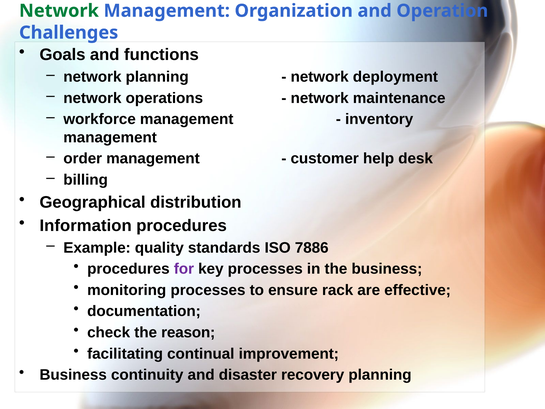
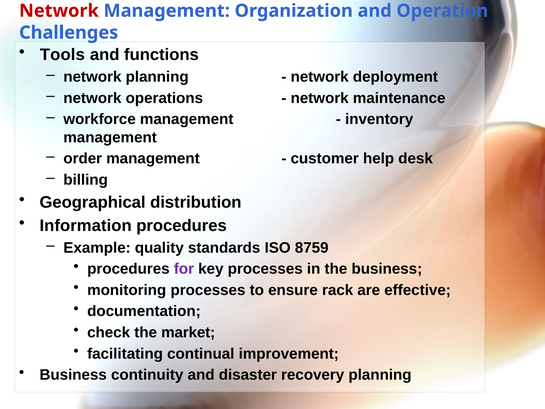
Network at (59, 11) colour: green -> red
Goals: Goals -> Tools
7886: 7886 -> 8759
reason: reason -> market
